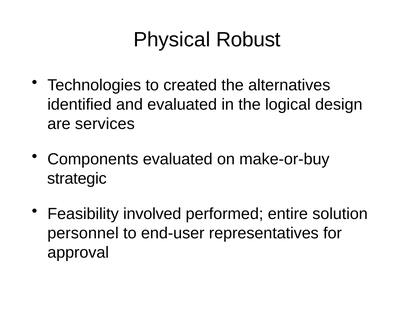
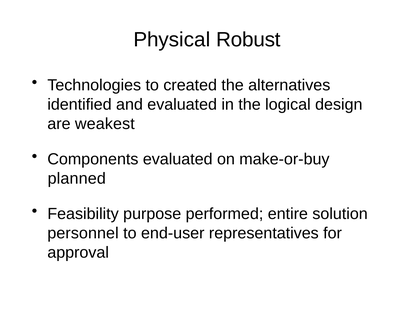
services: services -> weakest
strategic: strategic -> planned
involved: involved -> purpose
